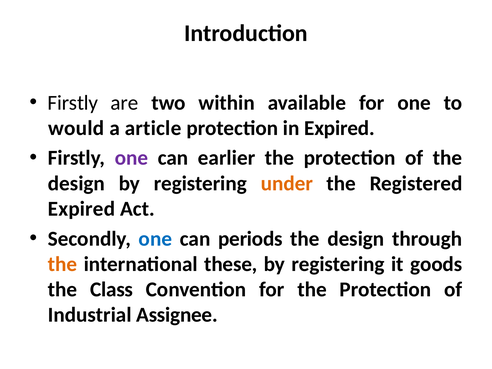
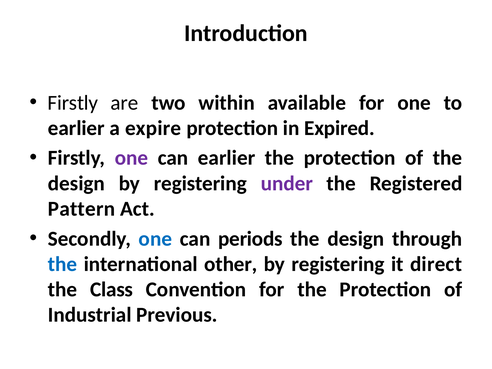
would at (76, 128): would -> earlier
article: article -> expire
under colour: orange -> purple
Expired at (82, 209): Expired -> Pattern
the at (63, 264) colour: orange -> blue
these: these -> other
goods: goods -> direct
Assignee: Assignee -> Previous
